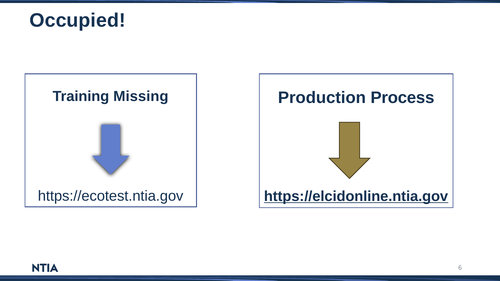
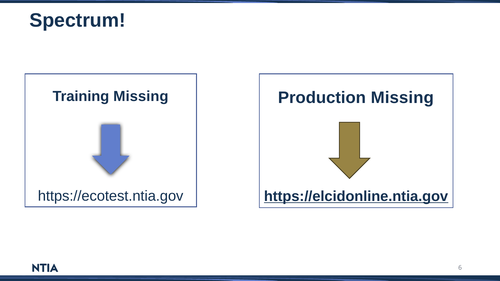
Occupied: Occupied -> Spectrum
Production Process: Process -> Missing
